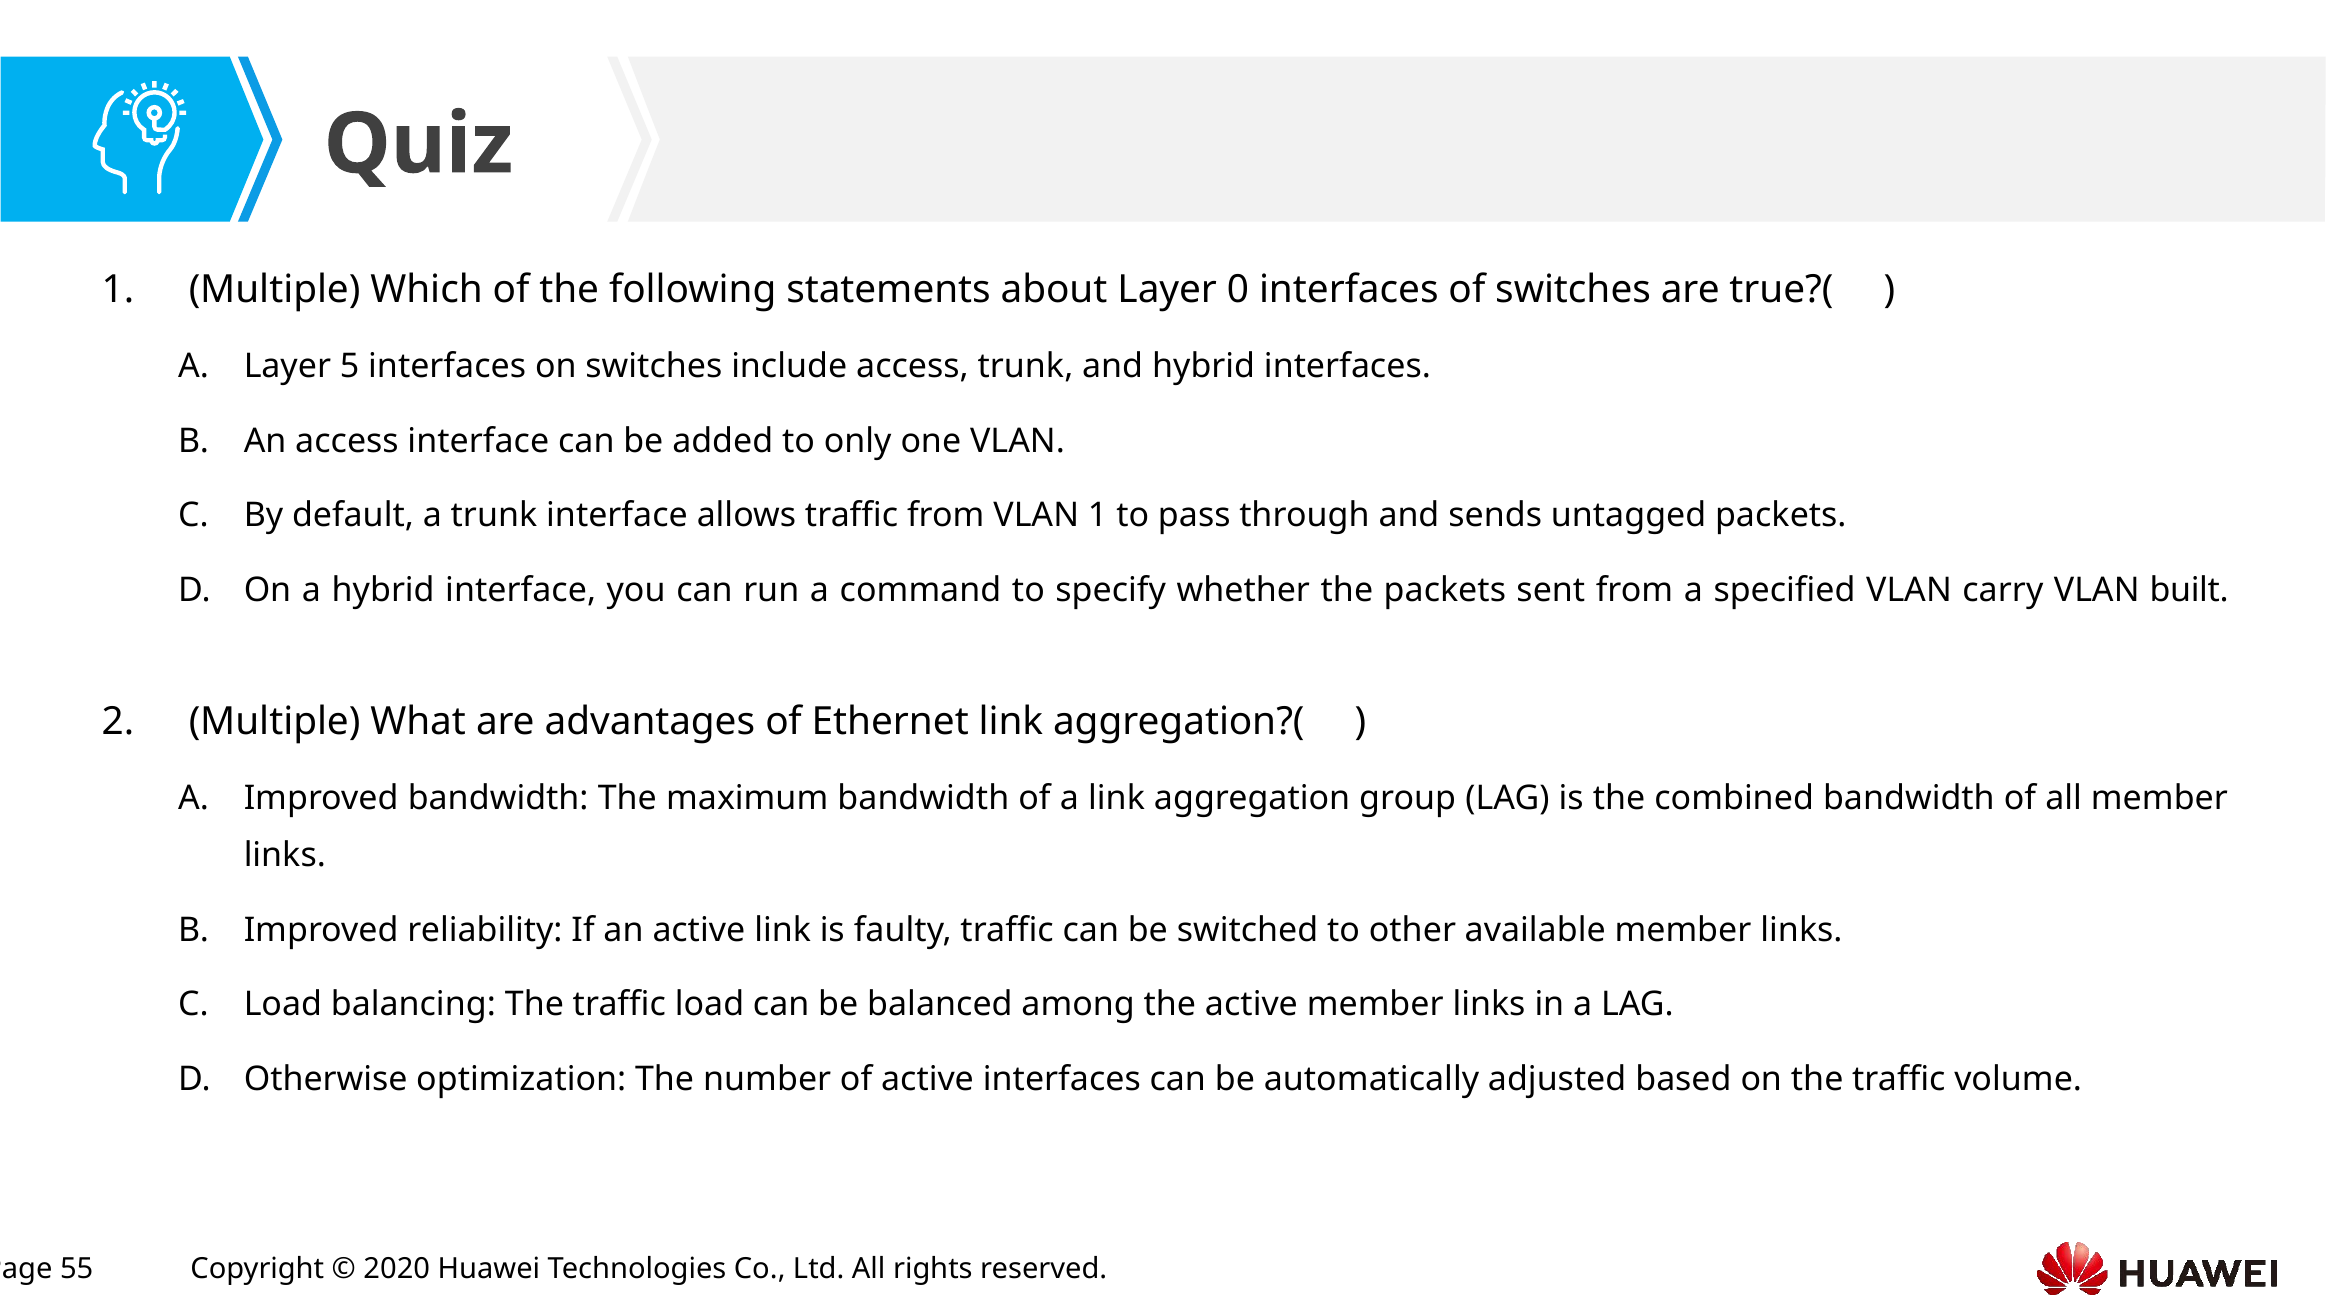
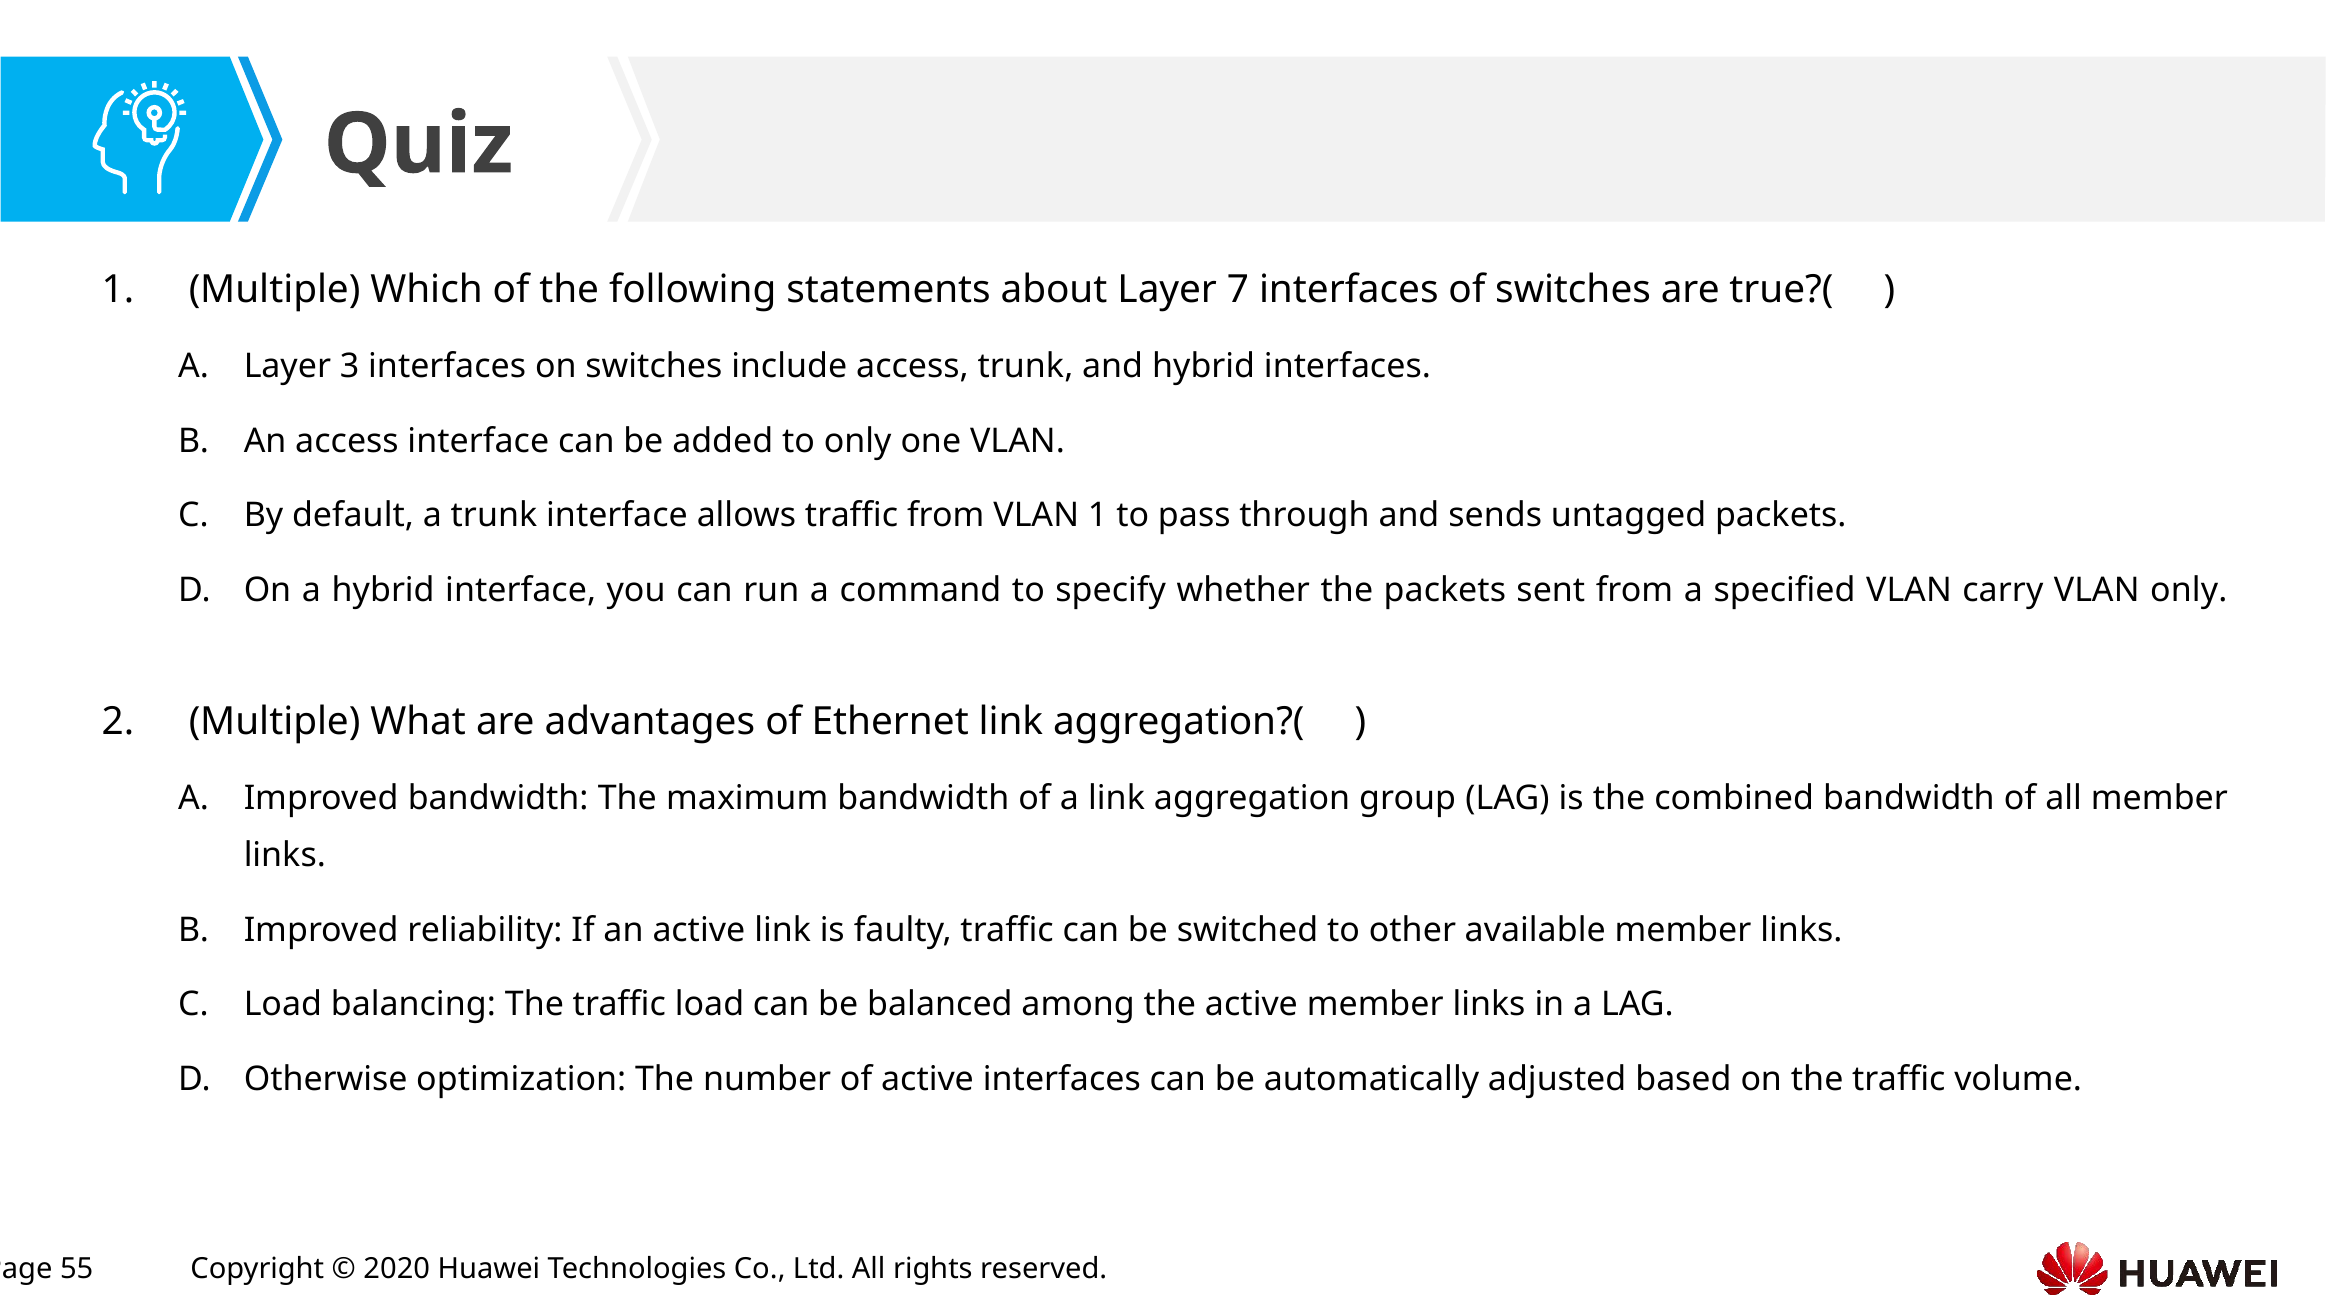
0: 0 -> 7
5: 5 -> 3
VLAN built: built -> only
